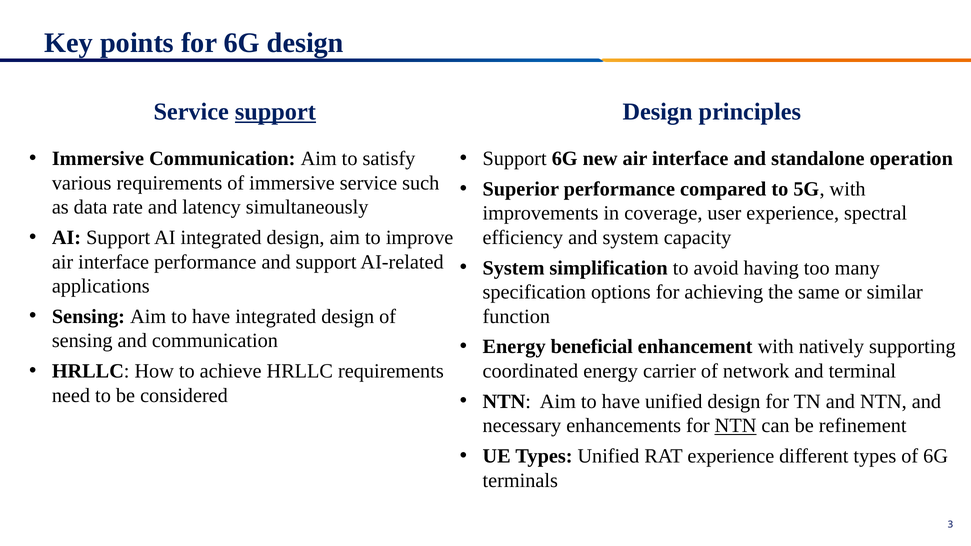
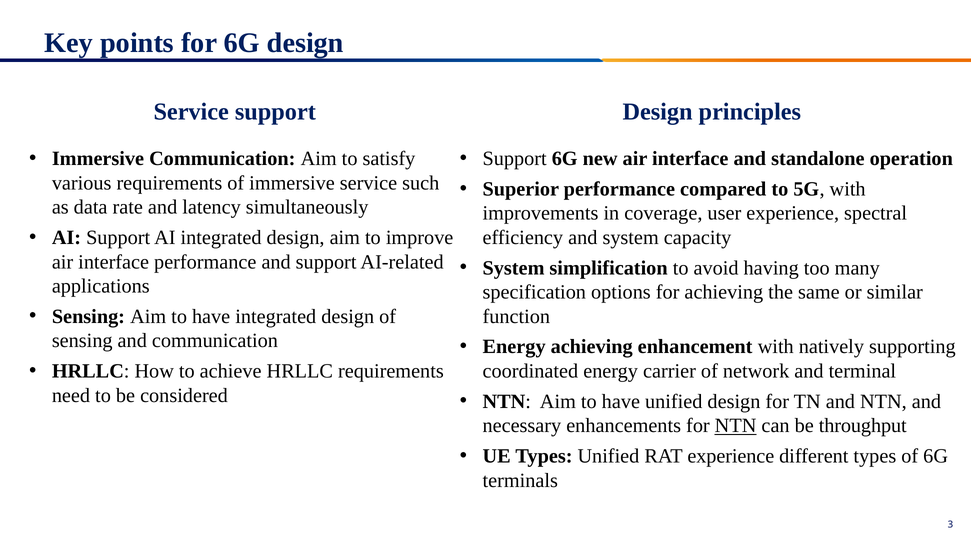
support at (275, 112) underline: present -> none
Energy beneficial: beneficial -> achieving
refinement: refinement -> throughput
